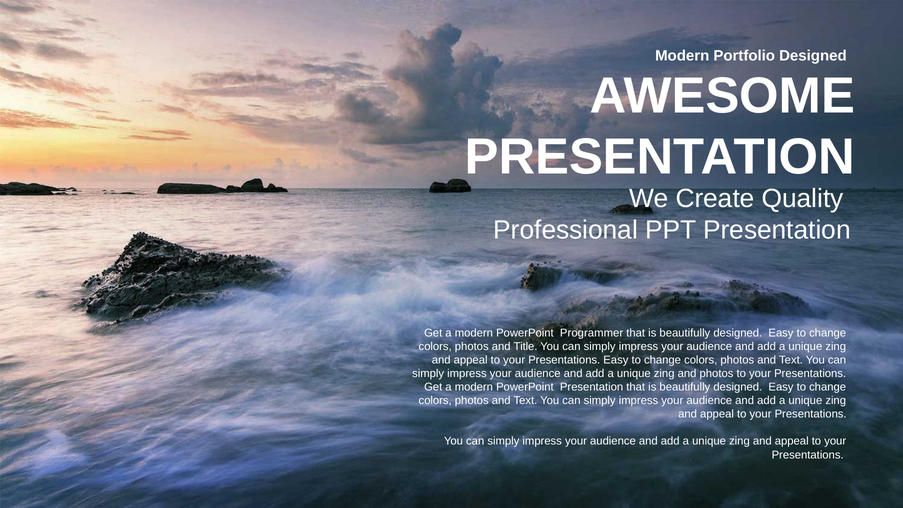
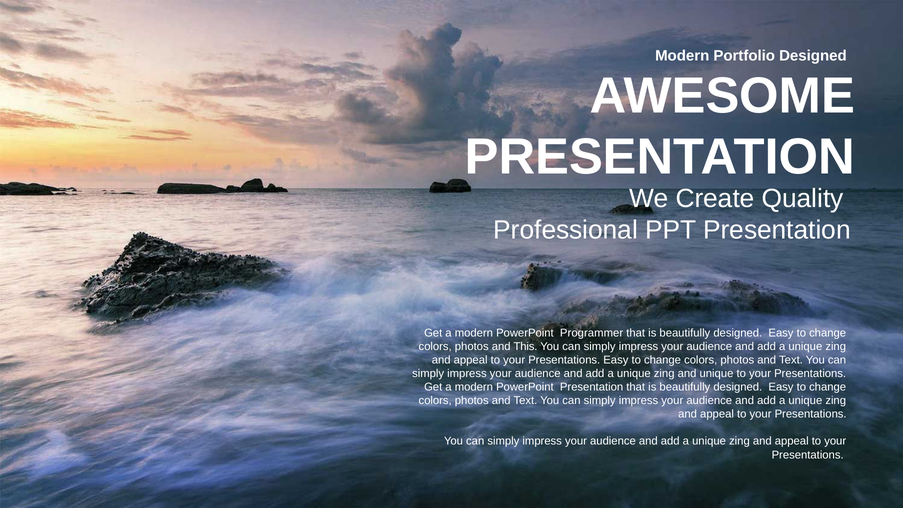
Title: Title -> This
and photos: photos -> unique
